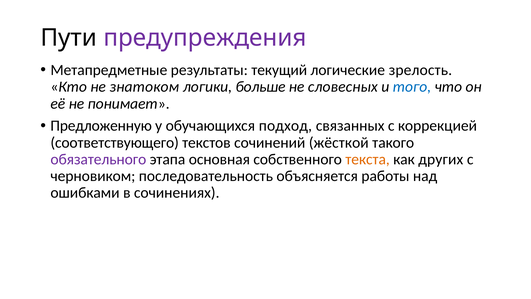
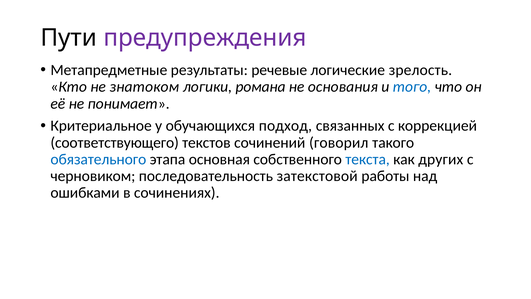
текущий: текущий -> речевые
больше: больше -> романа
словесных: словесных -> основания
Предложенную: Предложенную -> Критериальное
жёсткой: жёсткой -> говорил
обязательного colour: purple -> blue
текста colour: orange -> blue
объясняется: объясняется -> затекстовой
